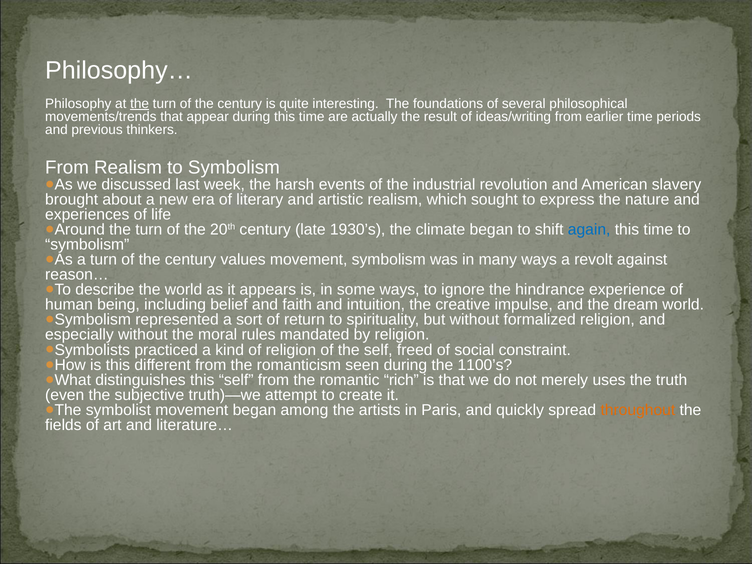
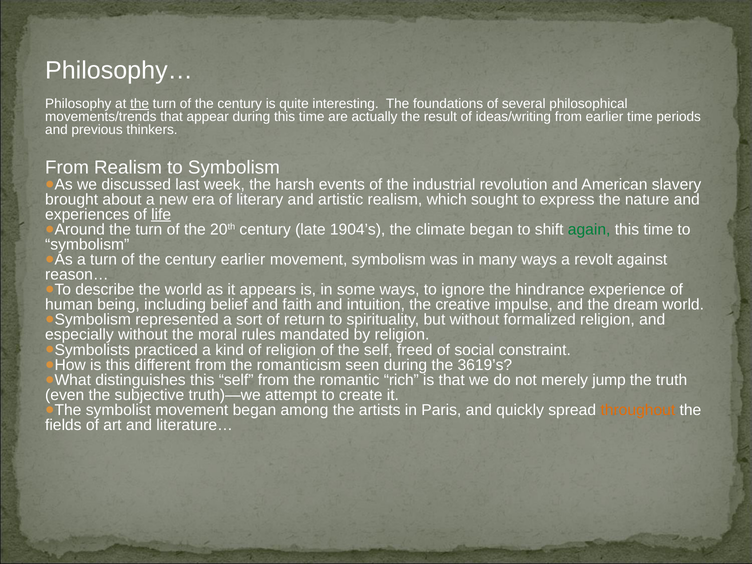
life underline: none -> present
1930’s: 1930’s -> 1904’s
again colour: blue -> green
century values: values -> earlier
1100’s: 1100’s -> 3619’s
uses: uses -> jump
